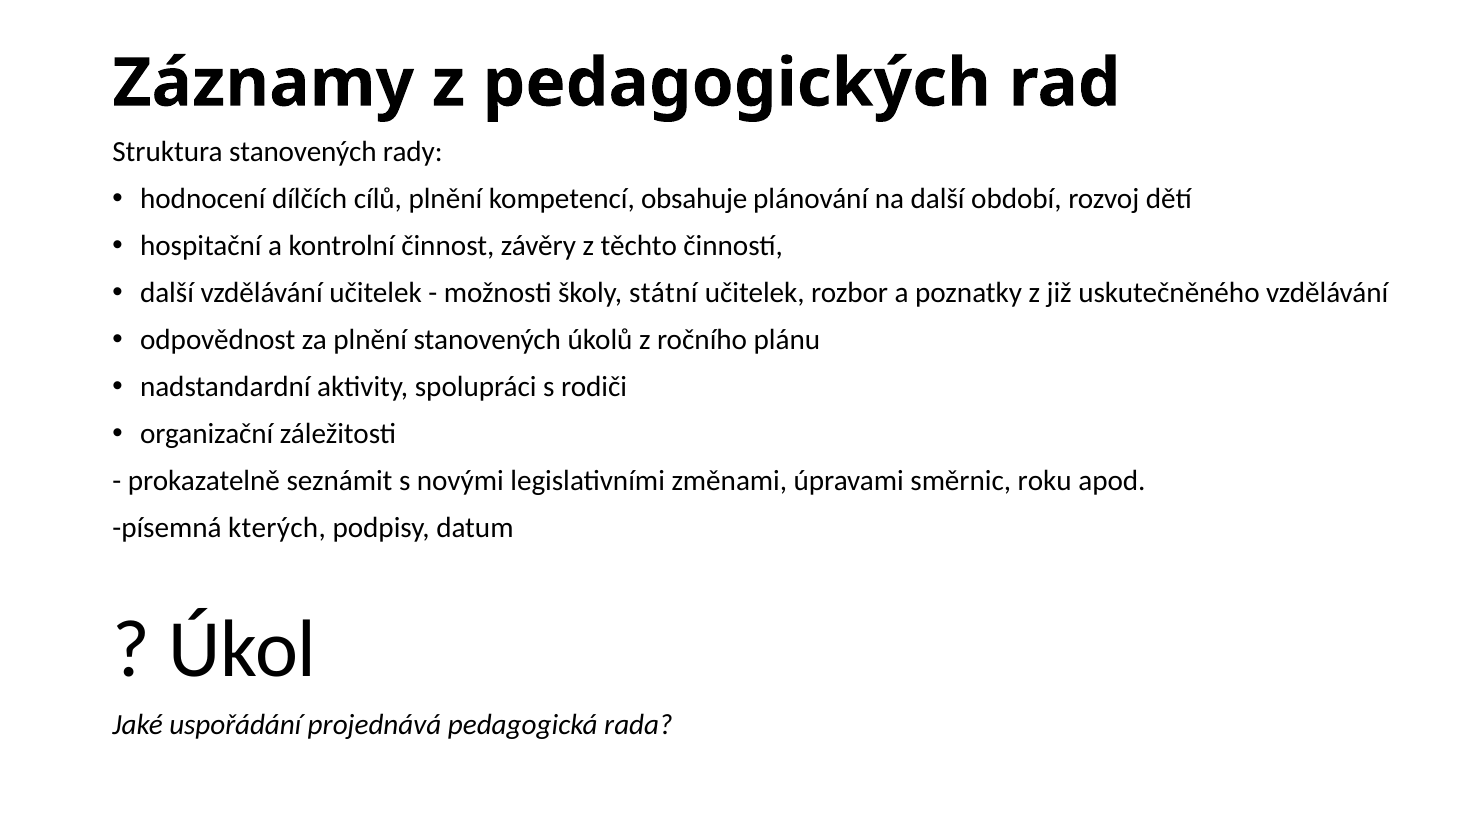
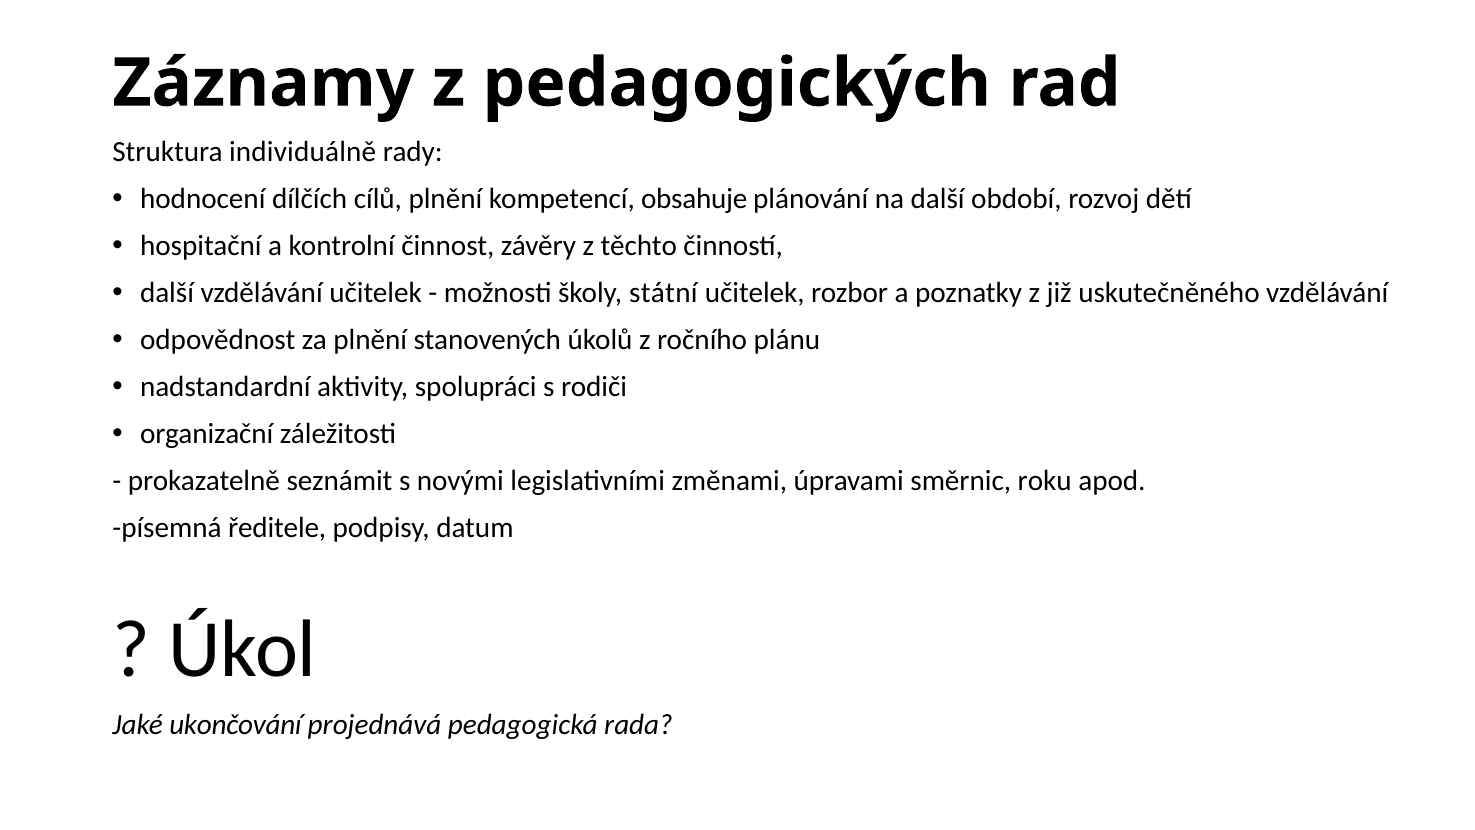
Struktura stanovených: stanovených -> individuálně
kterých: kterých -> ředitele
uspořádání: uspořádání -> ukončování
